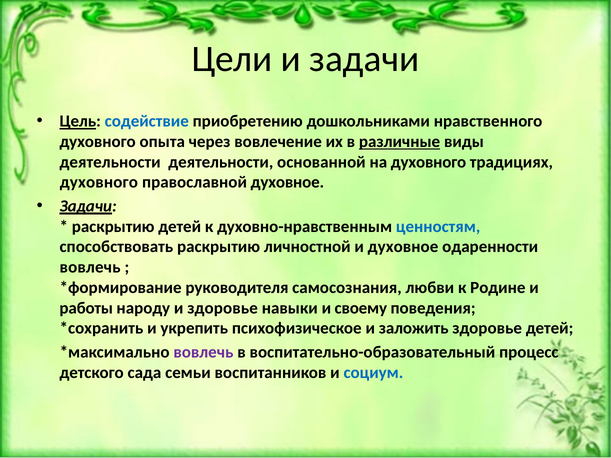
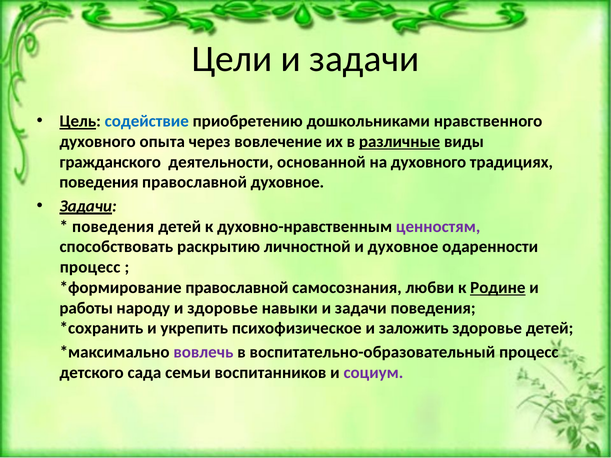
деятельности at (110, 162): деятельности -> гражданского
духовного at (99, 182): духовного -> поведения
раскрытию at (113, 227): раскрытию -> поведения
ценностям colour: blue -> purple
вовлечь at (90, 267): вовлечь -> процесс
руководителя at (237, 288): руководителя -> православной
Родине underline: none -> present
навыки и своему: своему -> задачи
социум colour: blue -> purple
